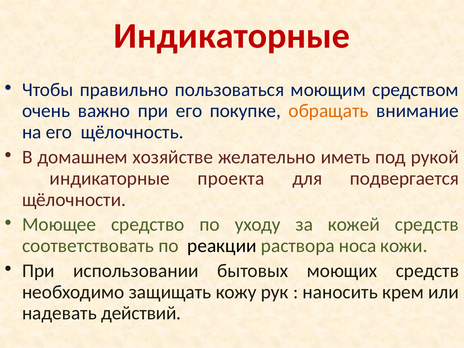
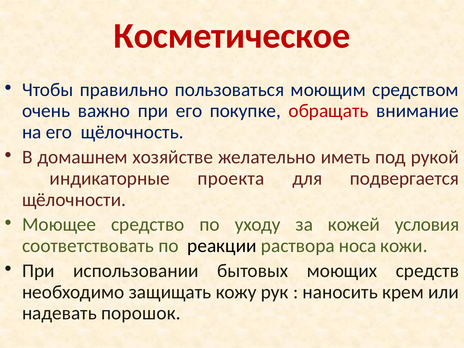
Индикаторные at (232, 36): Индикаторные -> Косметическое
обращать colour: orange -> red
кожей средств: средств -> условия
действий: действий -> порошок
